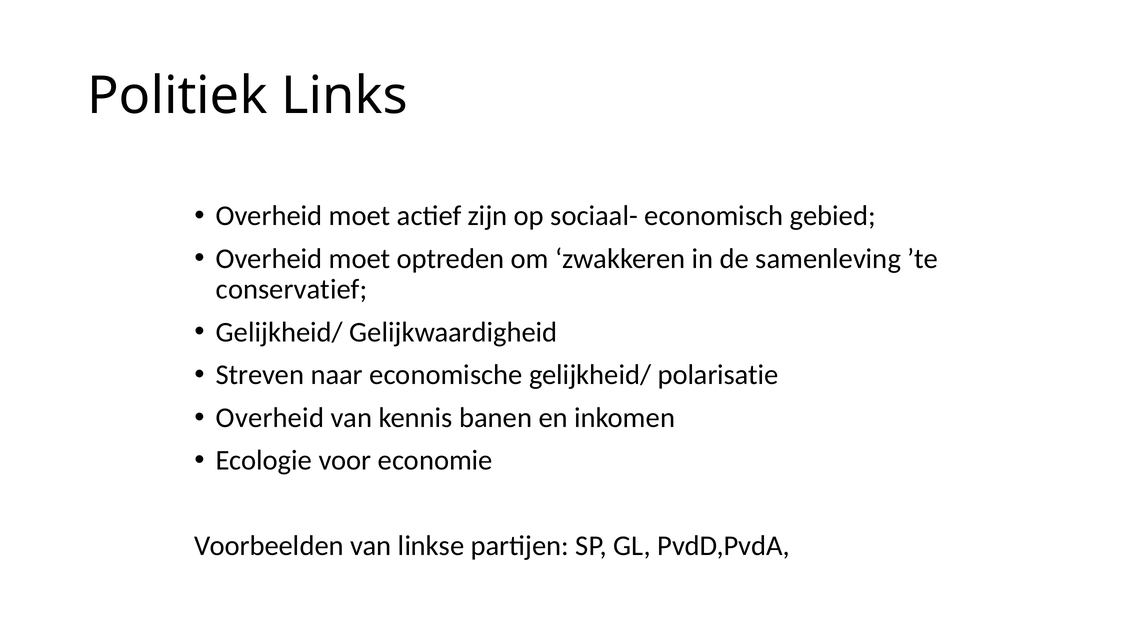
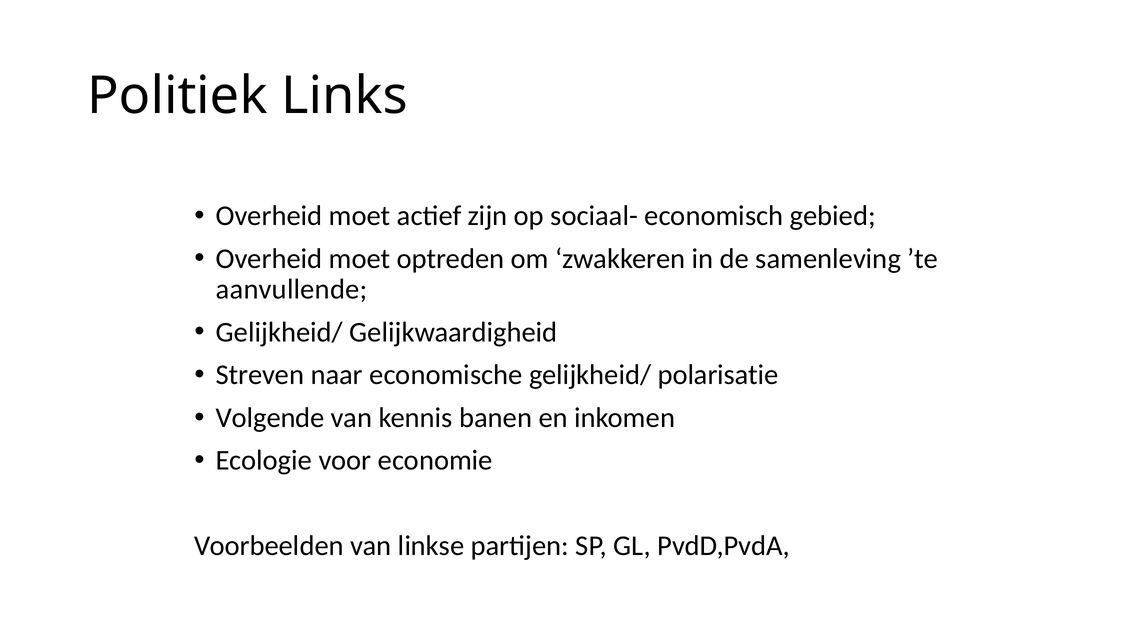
conservatief: conservatief -> aanvullende
Overheid at (270, 418): Overheid -> Volgende
